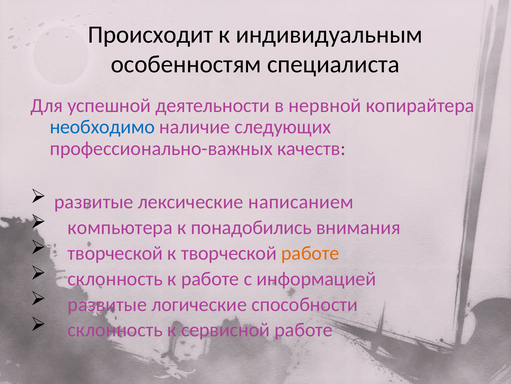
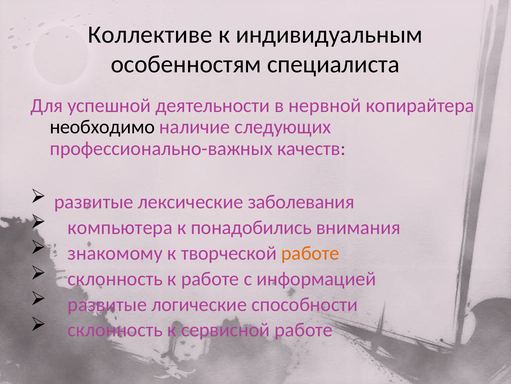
Происходит: Происходит -> Коллективе
необходимо colour: blue -> black
написанием: написанием -> заболевания
творческой at (115, 253): творческой -> знакомому
